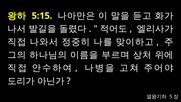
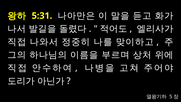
5:15: 5:15 -> 5:31
